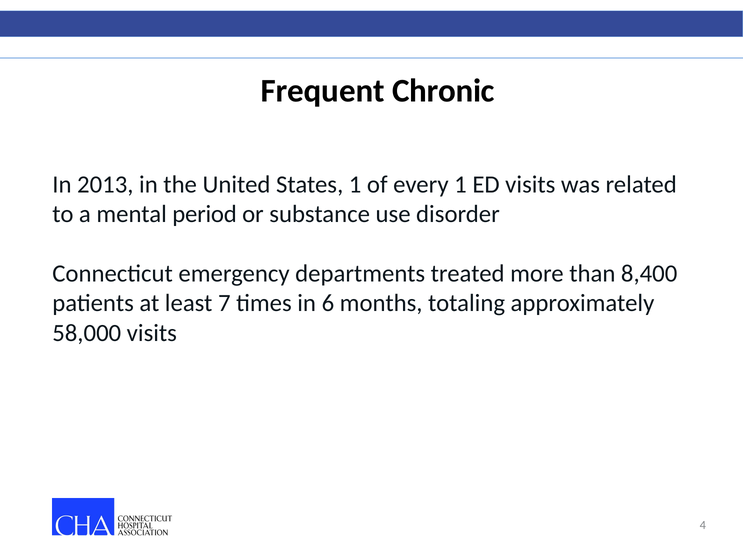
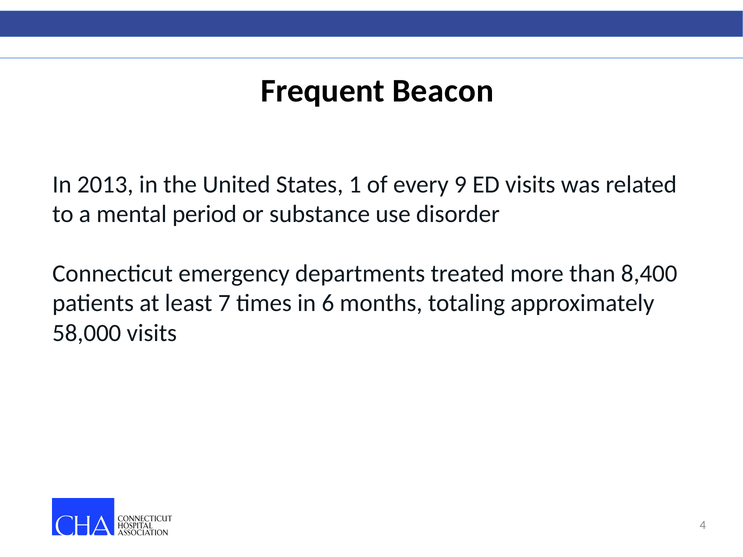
Chronic: Chronic -> Beacon
every 1: 1 -> 9
